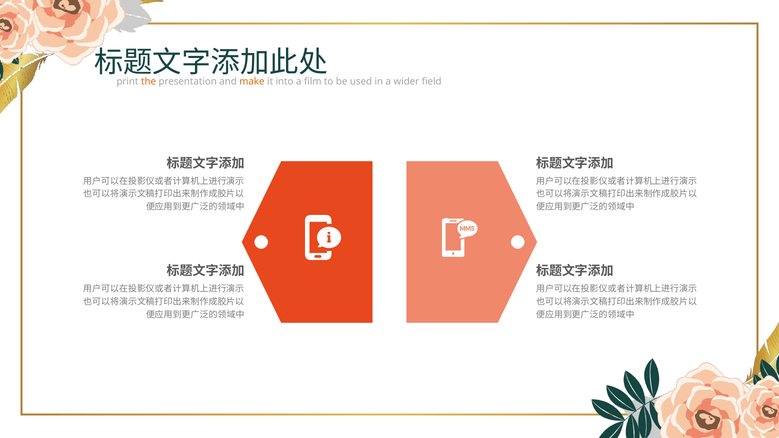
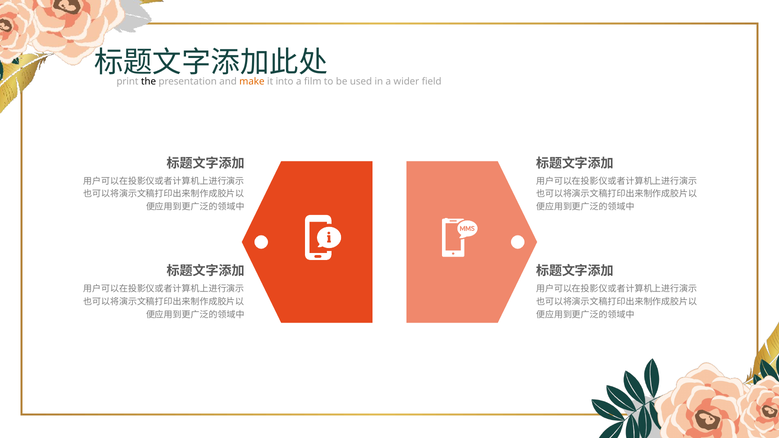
the colour: orange -> black
